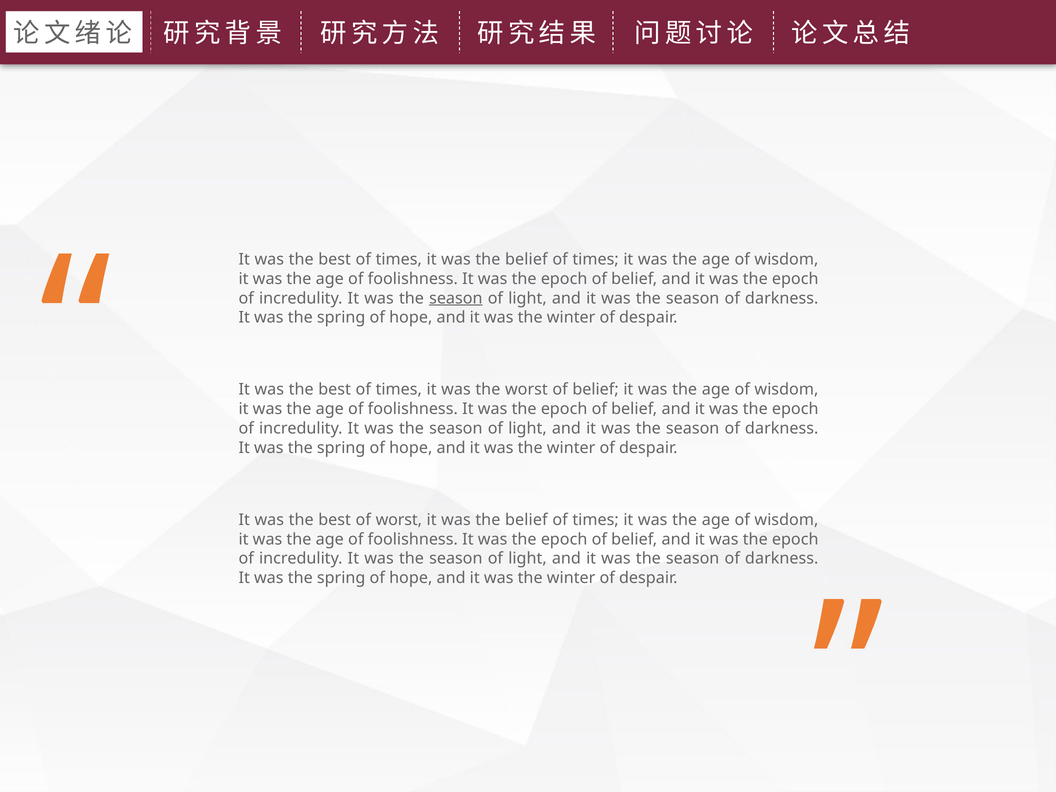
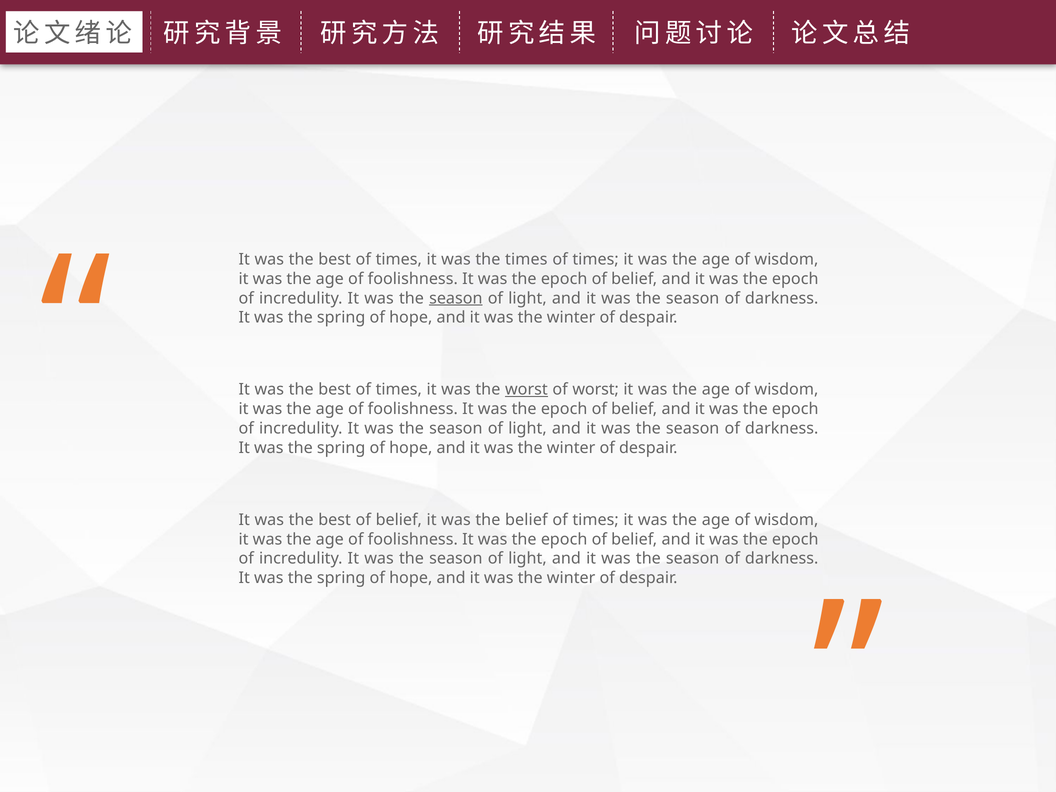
belief at (526, 260): belief -> times
worst at (526, 390) underline: none -> present
belief at (596, 390): belief -> worst
best of worst: worst -> belief
